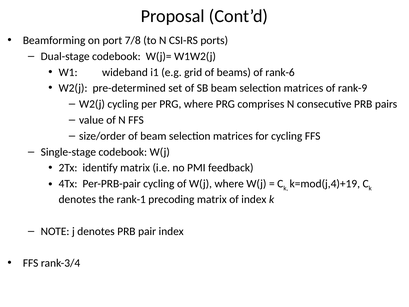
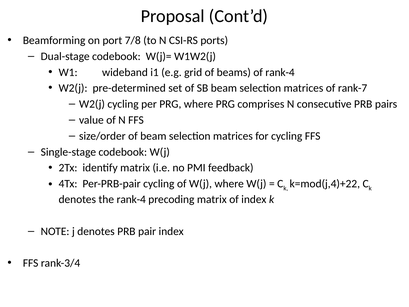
of rank-6: rank-6 -> rank-4
rank-9: rank-9 -> rank-7
k=mod(j,4)+19: k=mod(j,4)+19 -> k=mod(j,4)+22
the rank-1: rank-1 -> rank-4
